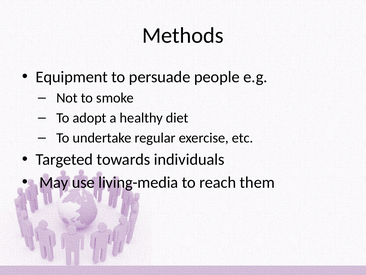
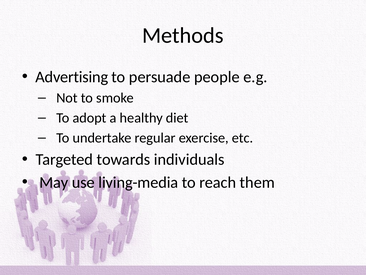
Equipment: Equipment -> Advertising
